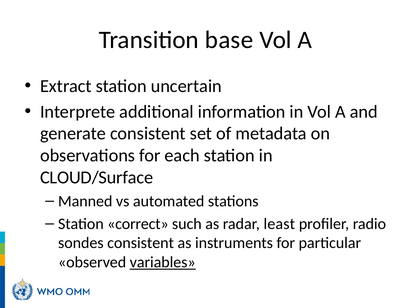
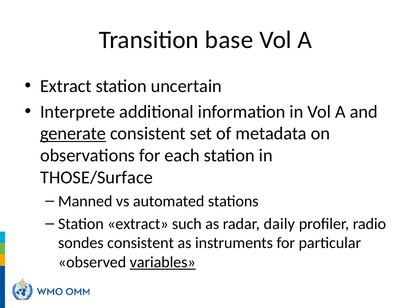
generate underline: none -> present
CLOUD/Surface: CLOUD/Surface -> THOSE/Surface
Station correct: correct -> extract
least: least -> daily
